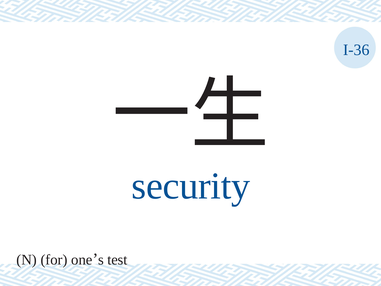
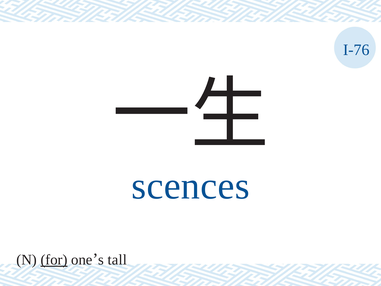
I-36: I-36 -> I-76
security: security -> scences
for underline: none -> present
test: test -> tall
